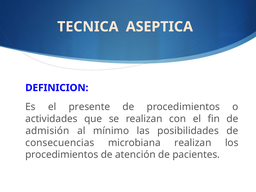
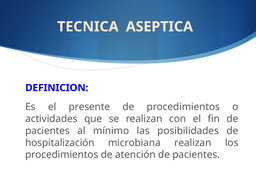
admisión at (47, 131): admisión -> pacientes
consecuencias: consecuencias -> hospitalización
